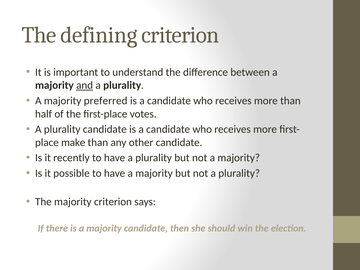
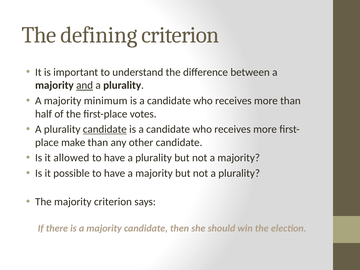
preferred: preferred -> minimum
candidate at (105, 129) underline: none -> present
recently: recently -> allowed
